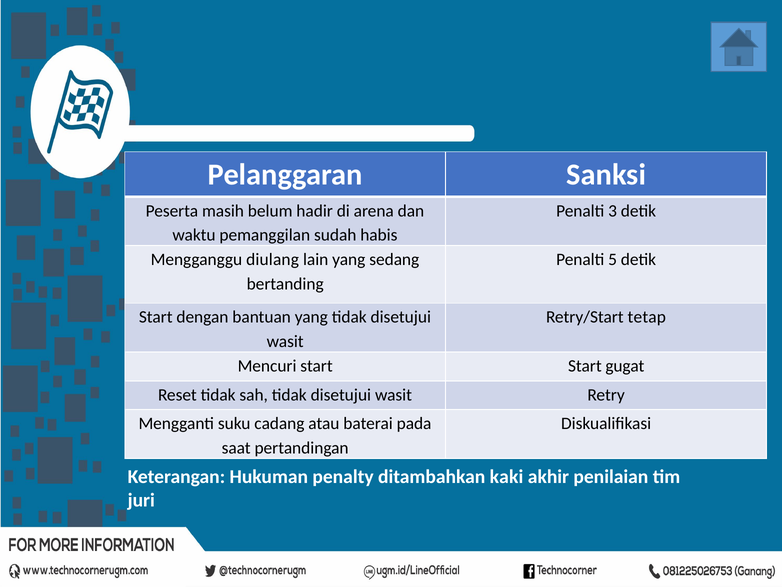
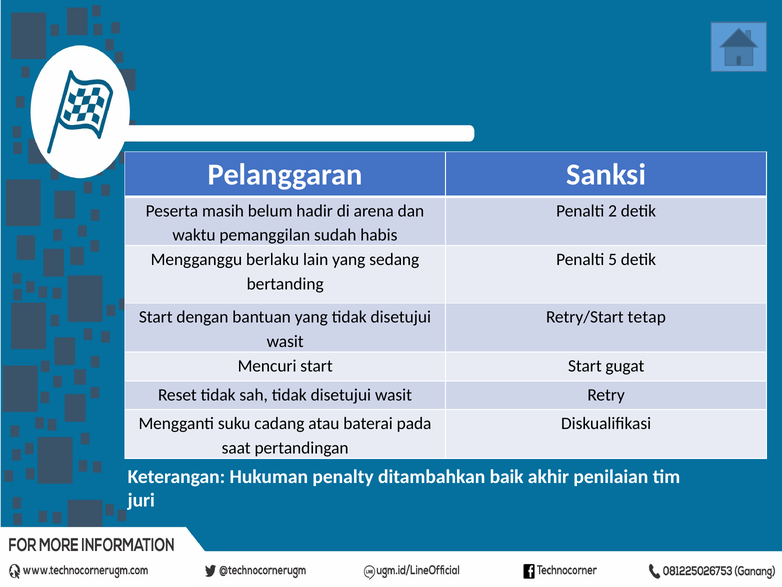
3: 3 -> 2
diulang: diulang -> berlaku
kaki: kaki -> baik
